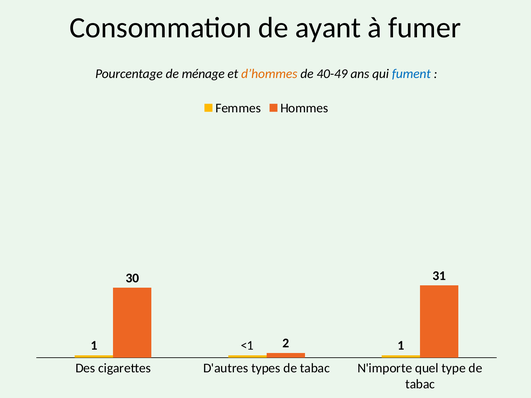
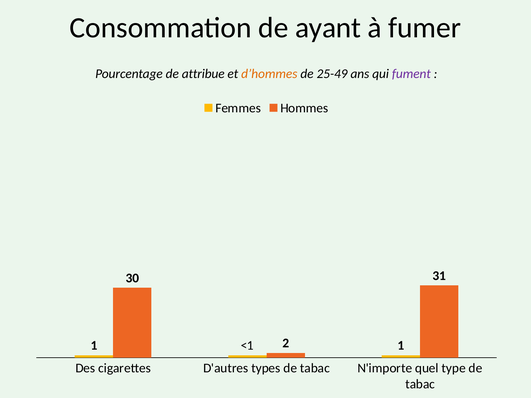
ménage: ménage -> attribue
40-49: 40-49 -> 25-49
fument colour: blue -> purple
